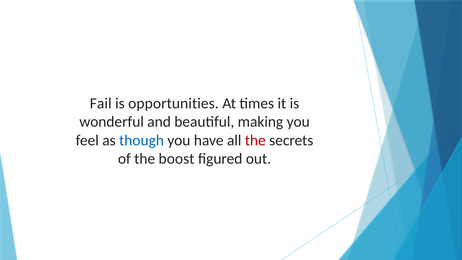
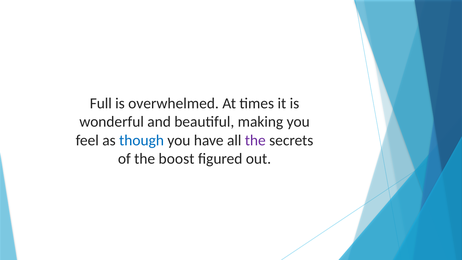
Fail: Fail -> Full
opportunities: opportunities -> overwhelmed
the at (255, 140) colour: red -> purple
